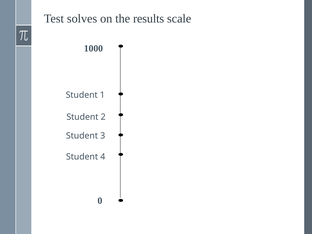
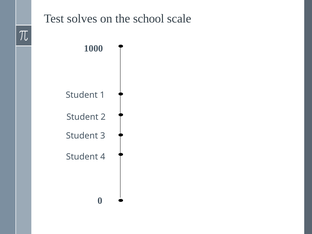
results: results -> school
